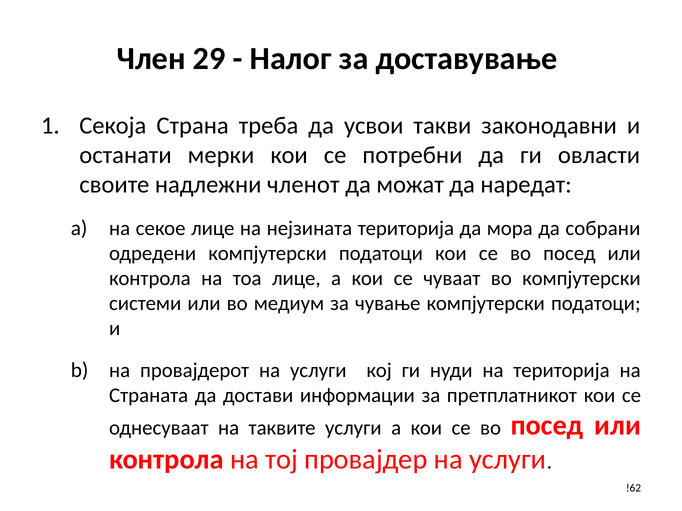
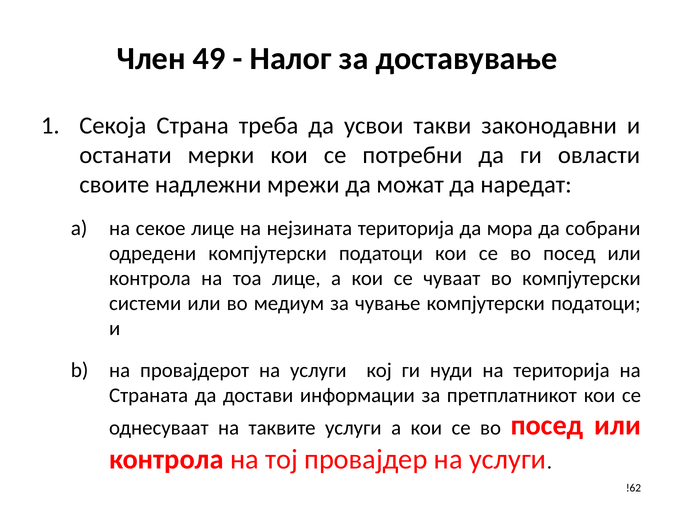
29: 29 -> 49
членот: членот -> мрежи
